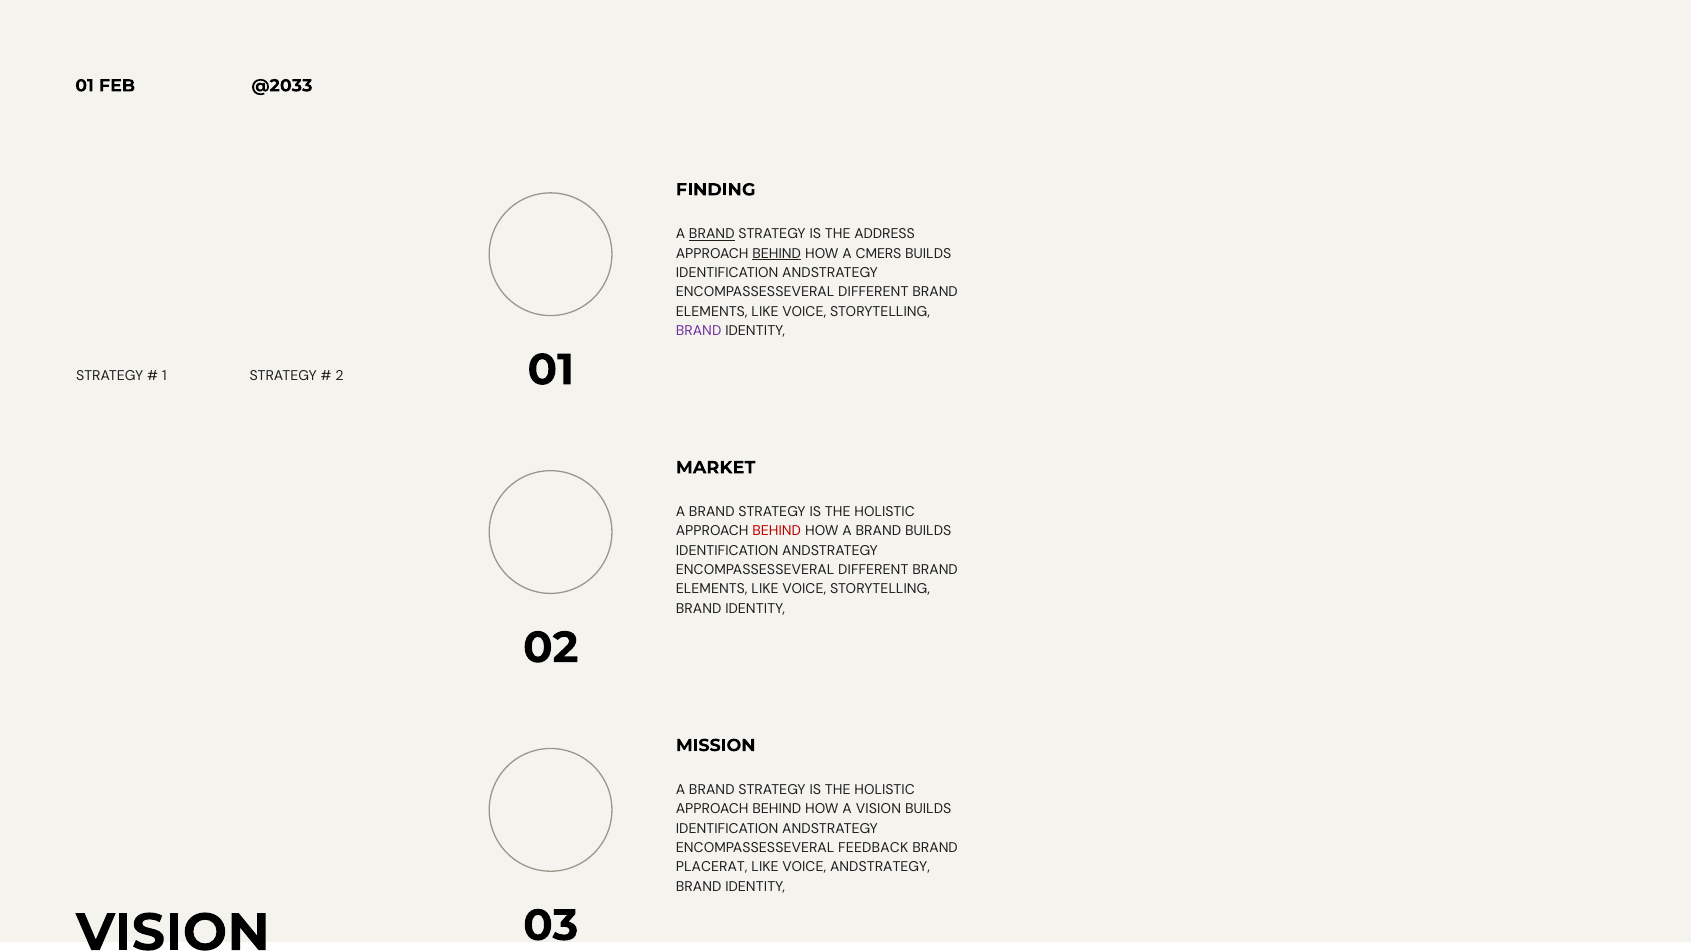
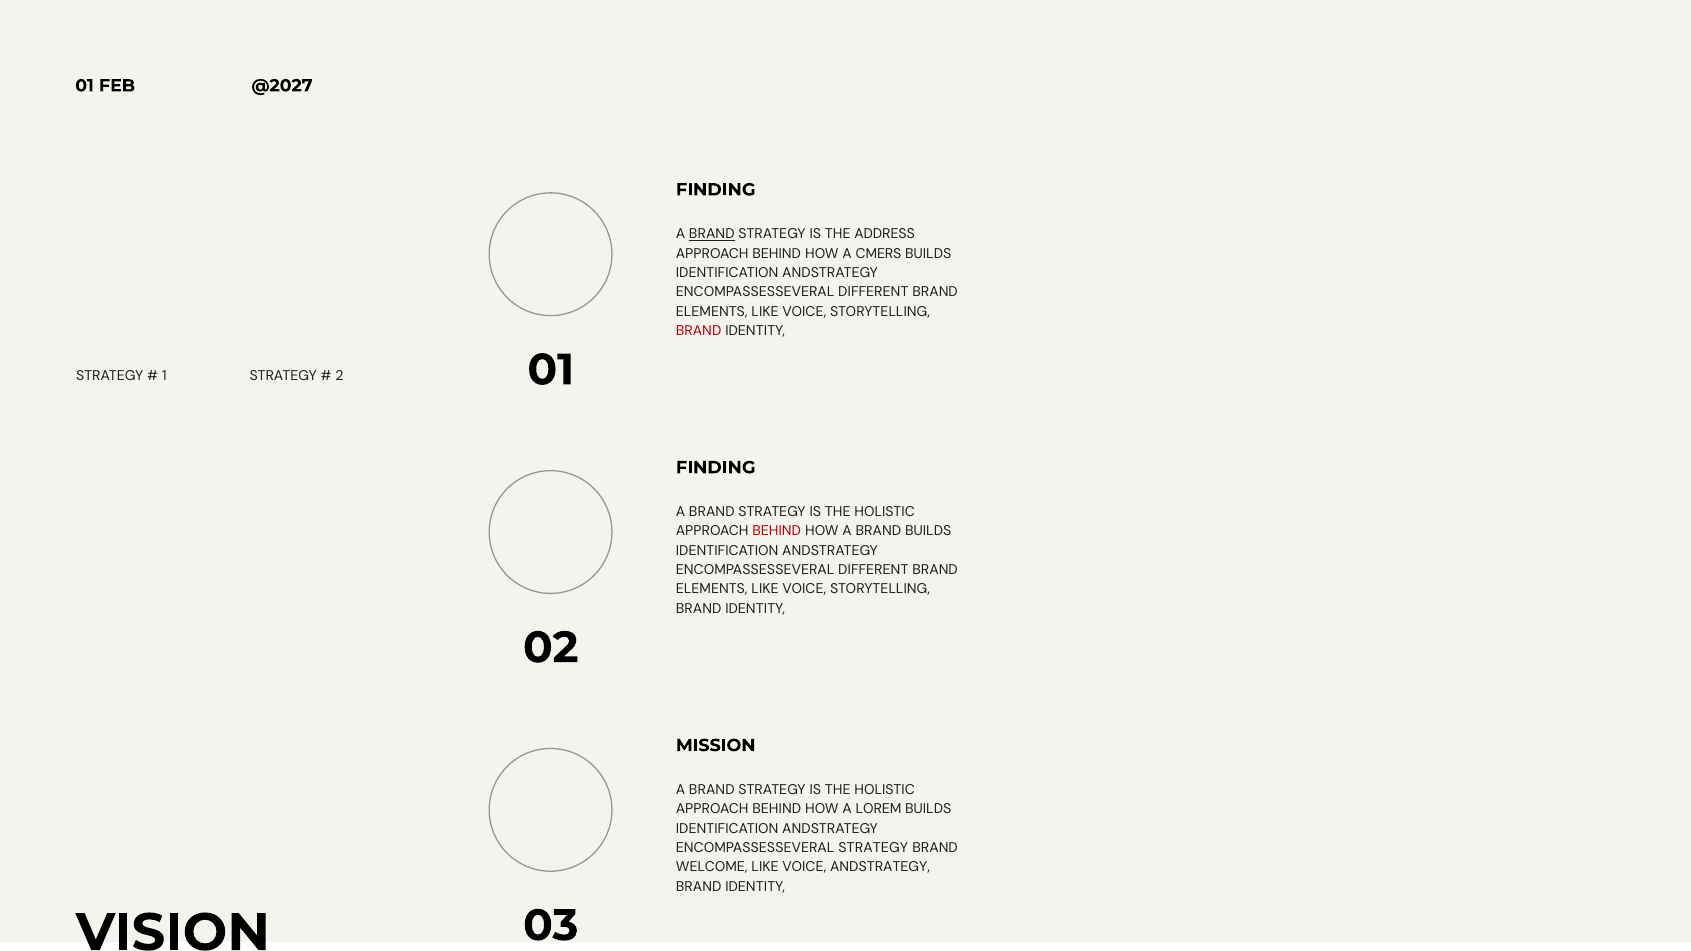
@2033: @2033 -> @2027
BEHIND at (777, 253) underline: present -> none
BRAND at (699, 331) colour: purple -> red
MARKET at (716, 468): MARKET -> FINDING
A VISION: VISION -> LOREM
ENCOMPASSESSEVERAL FEEDBACK: FEEDBACK -> STRATEGY
PLACERAT: PLACERAT -> WELCOME
